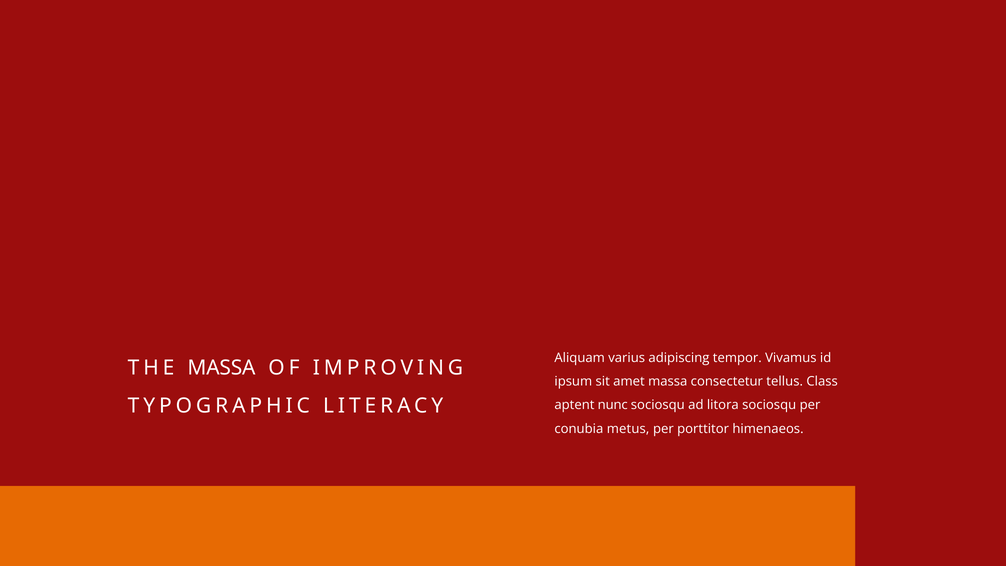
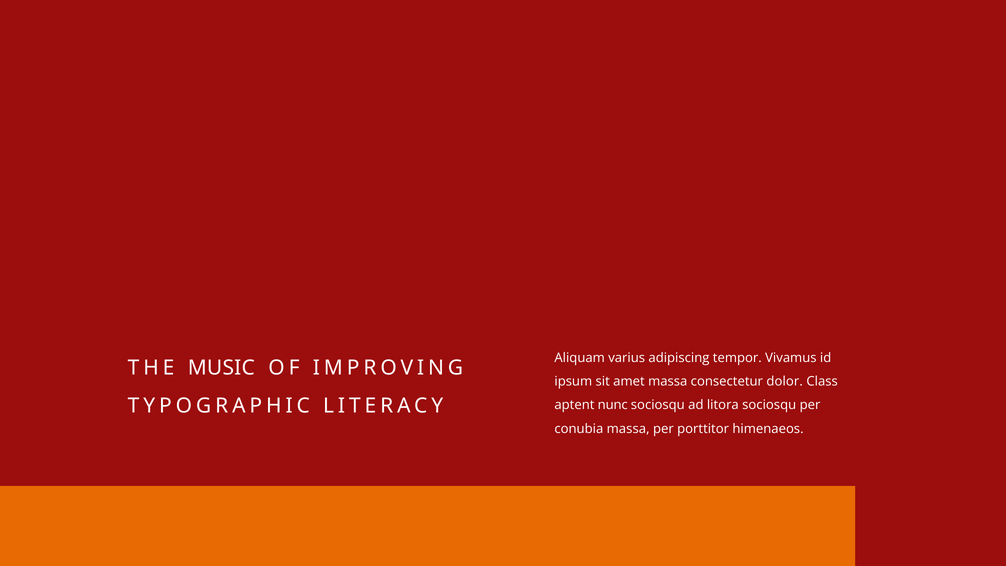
THE MASSA: MASSA -> MUSIC
tellus: tellus -> dolor
conubia metus: metus -> massa
